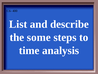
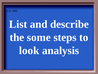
time: time -> look
